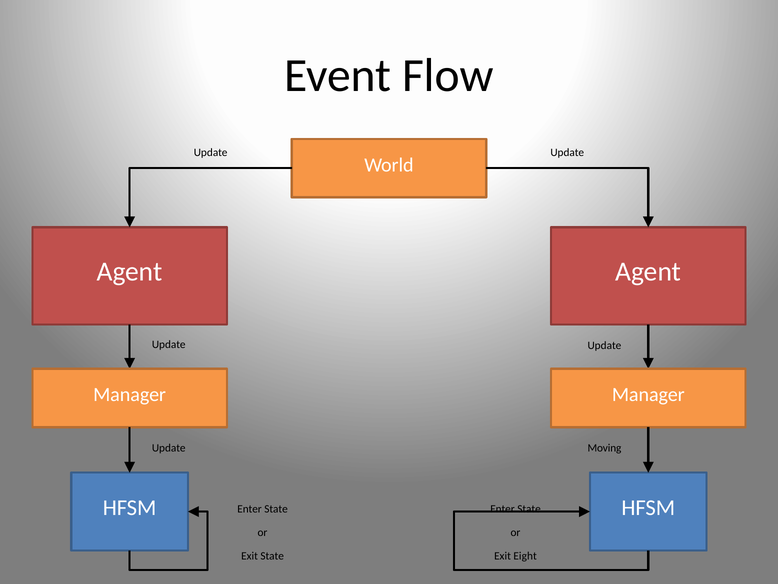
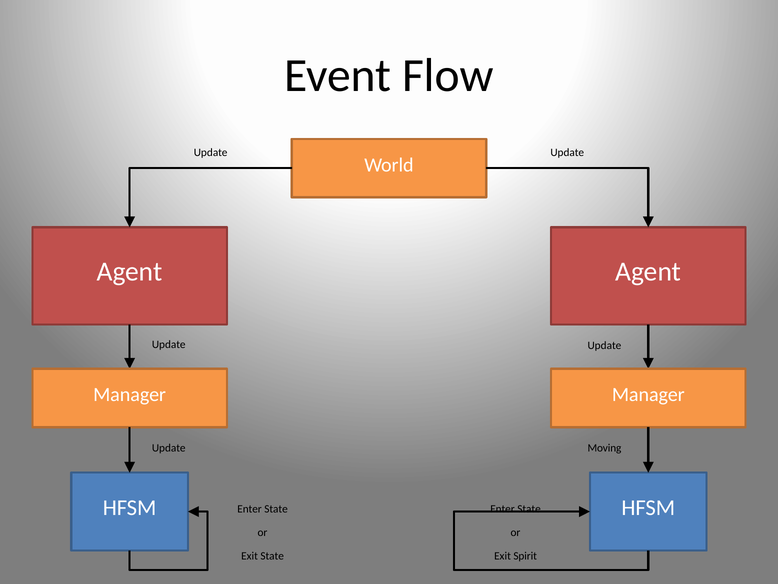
Eight: Eight -> Spirit
